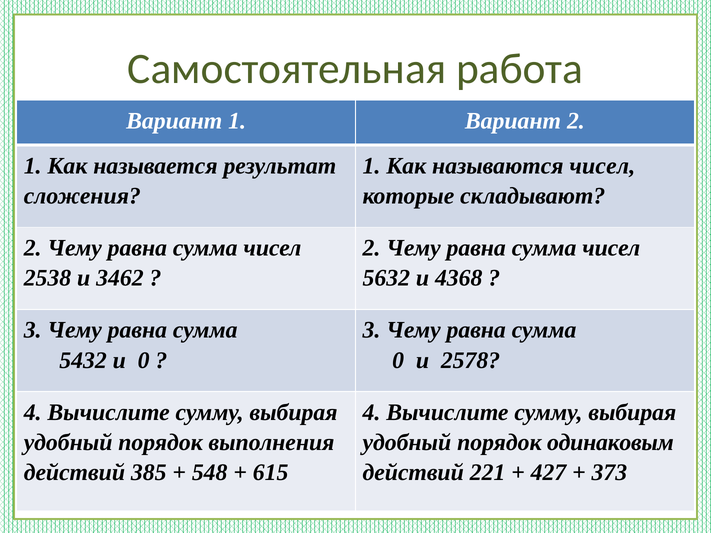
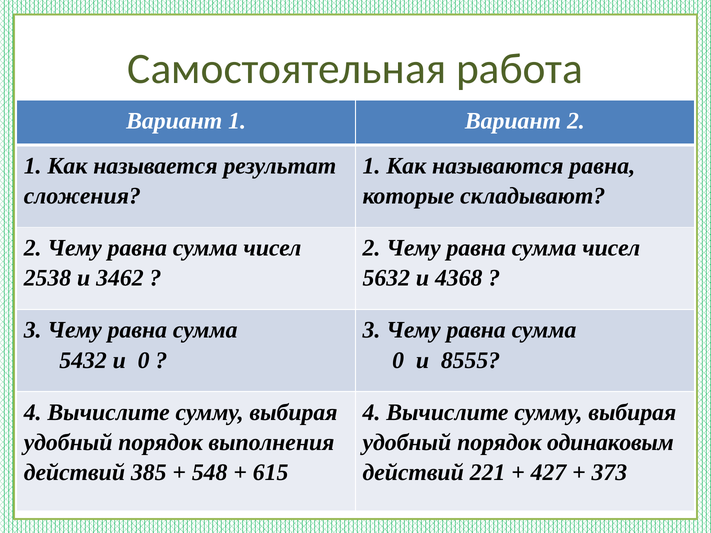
называются чисел: чисел -> равна
2578: 2578 -> 8555
